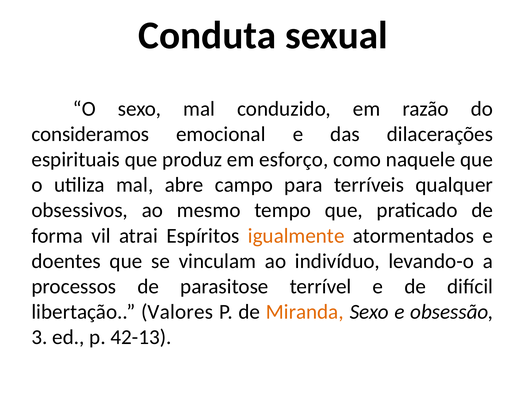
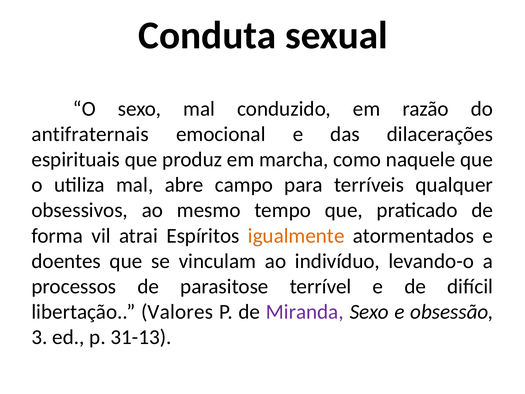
consideramos: consideramos -> antifraternais
esforço: esforço -> marcha
Miranda colour: orange -> purple
42-13: 42-13 -> 31-13
